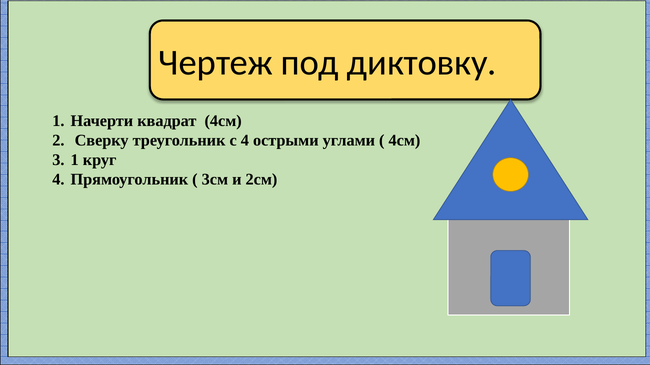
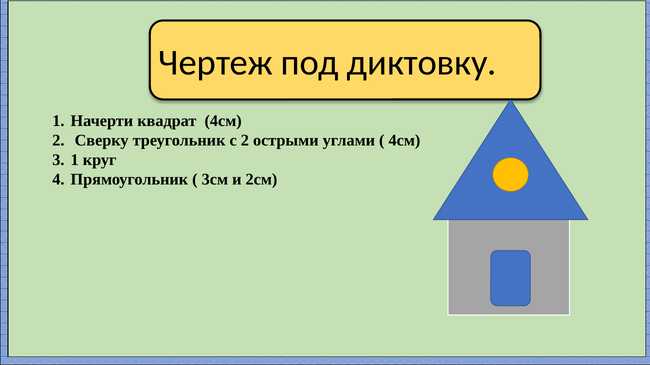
с 4: 4 -> 2
